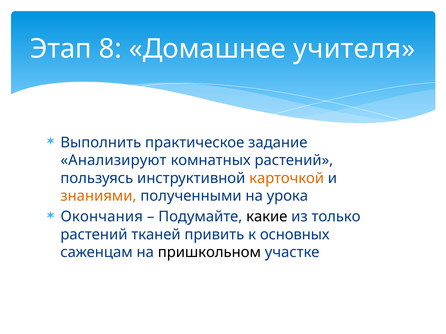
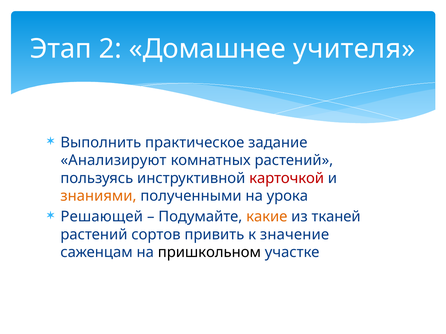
8: 8 -> 2
карточкой colour: orange -> red
Окончания: Окончания -> Решающей
какие colour: black -> orange
только: только -> тканей
тканей: тканей -> сортов
основных: основных -> значение
